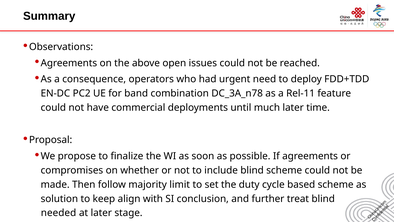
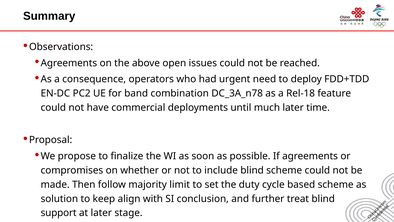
Rel-11: Rel-11 -> Rel-18
needed: needed -> support
